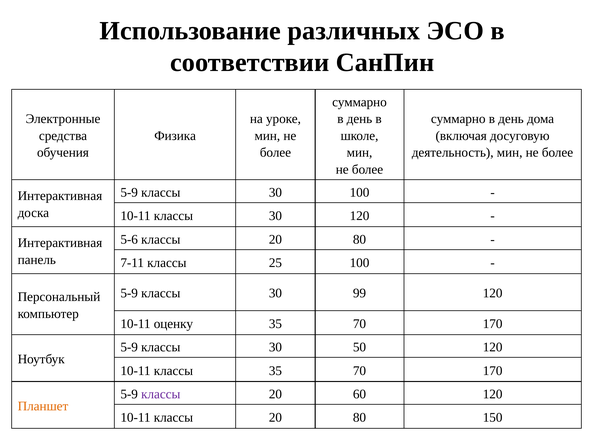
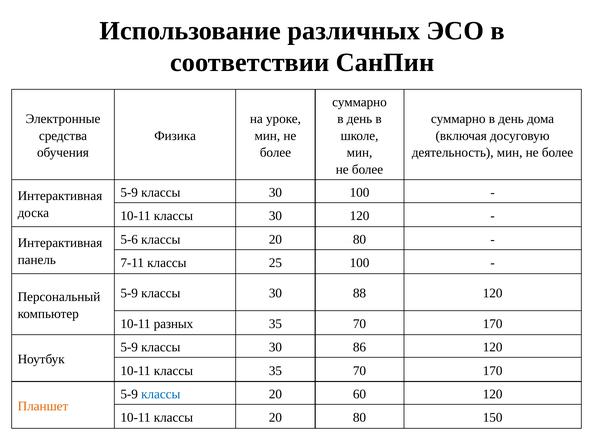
99: 99 -> 88
оценку: оценку -> разных
50: 50 -> 86
классы at (161, 394) colour: purple -> blue
